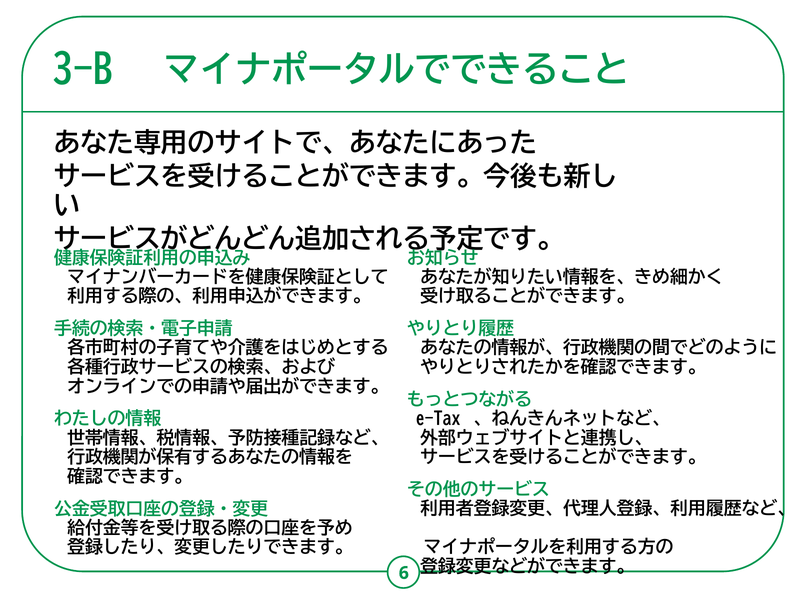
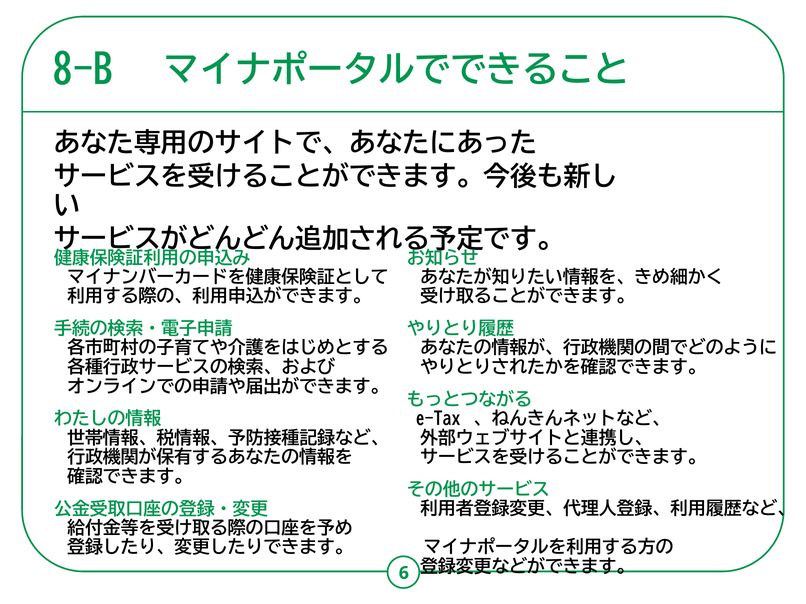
3-B: 3-B -> 8-B
